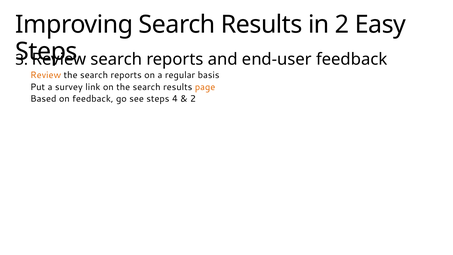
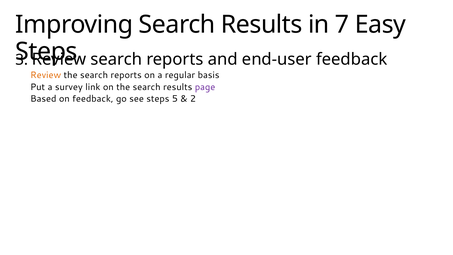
in 2: 2 -> 7
page colour: orange -> purple
4: 4 -> 5
